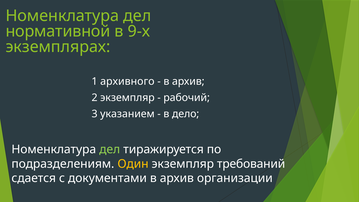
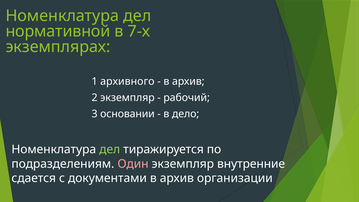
9-х: 9-х -> 7-х
указанием: указанием -> основании
Один colour: yellow -> pink
требований: требований -> внутренние
